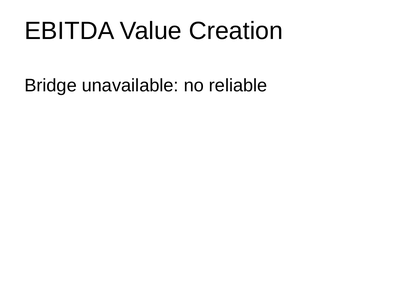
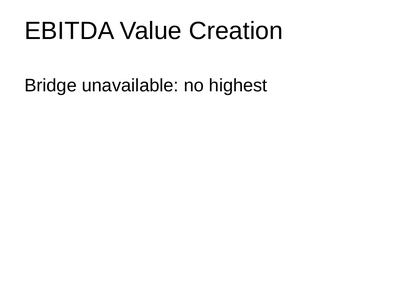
reliable: reliable -> highest
